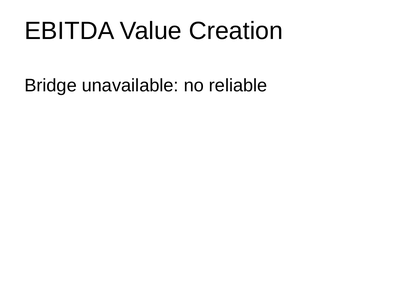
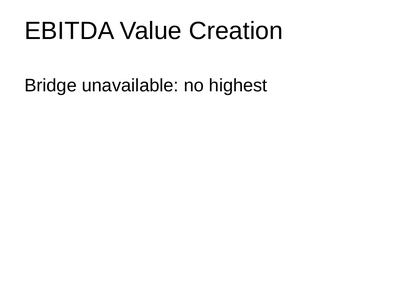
reliable: reliable -> highest
